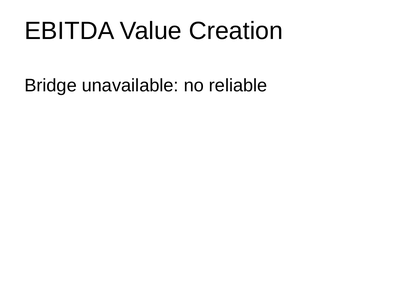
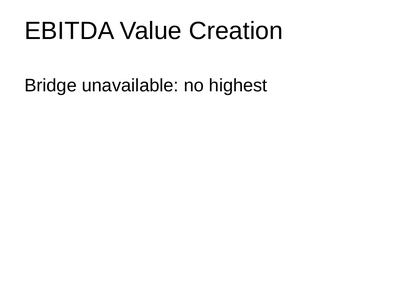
reliable: reliable -> highest
